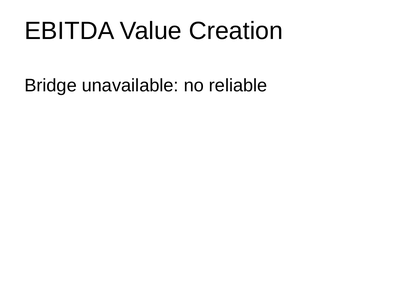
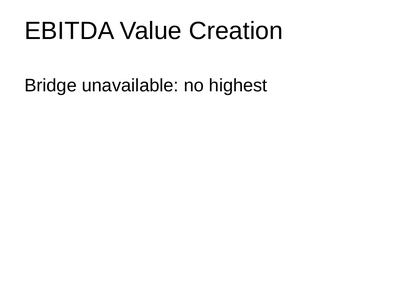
reliable: reliable -> highest
